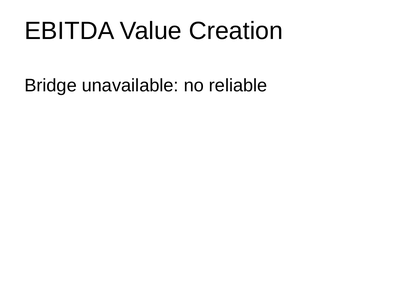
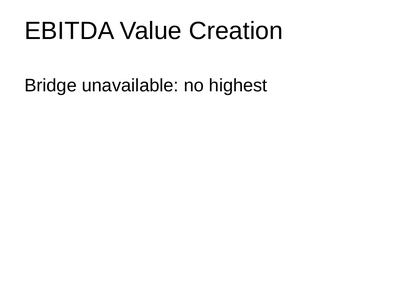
reliable: reliable -> highest
